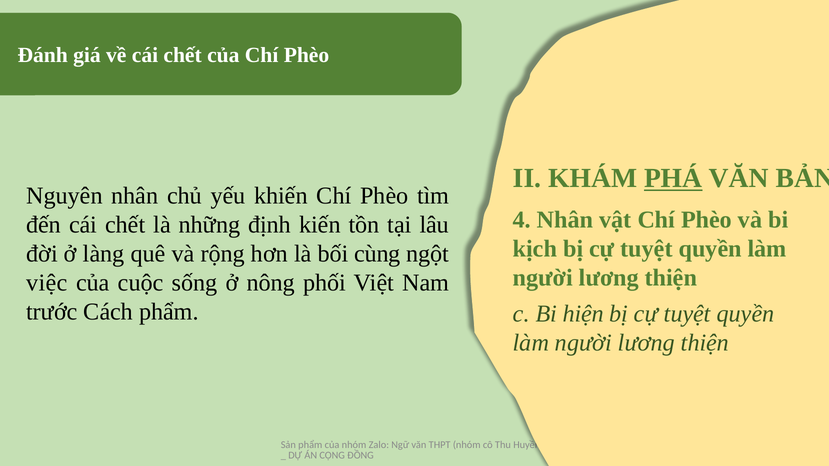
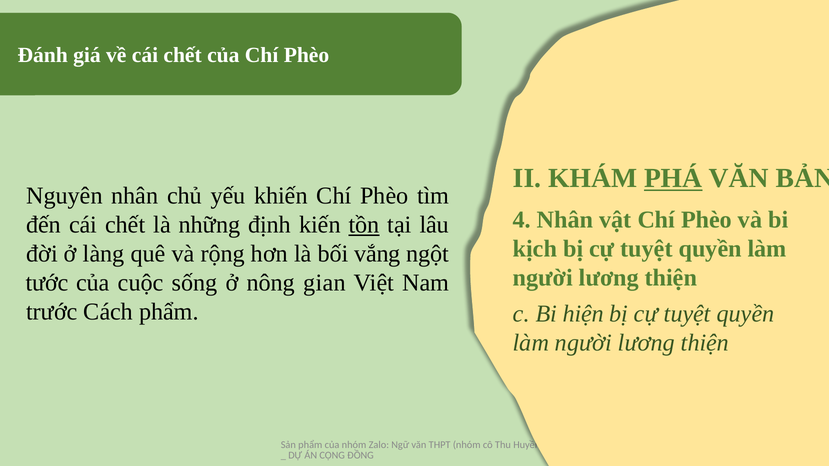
tồn underline: none -> present
cùng: cùng -> vắng
việc: việc -> tước
phối: phối -> gian
